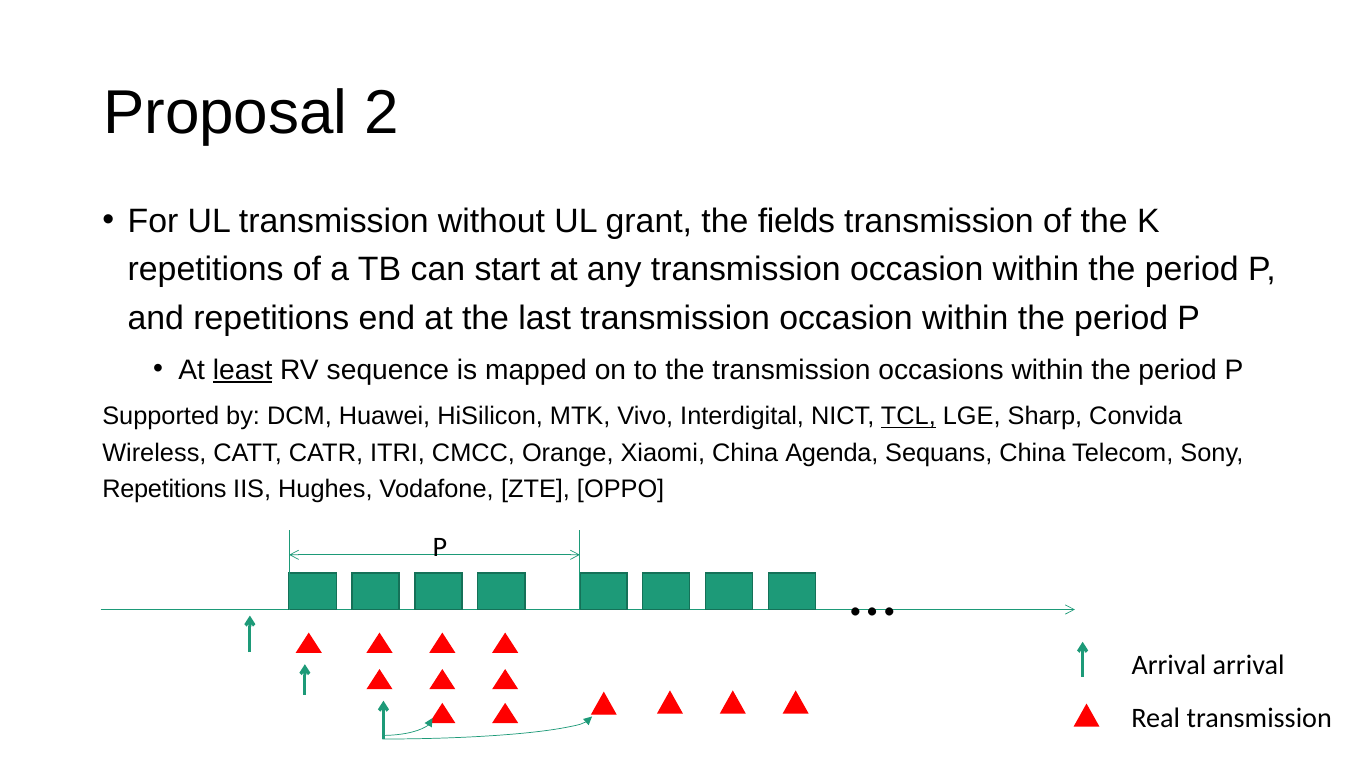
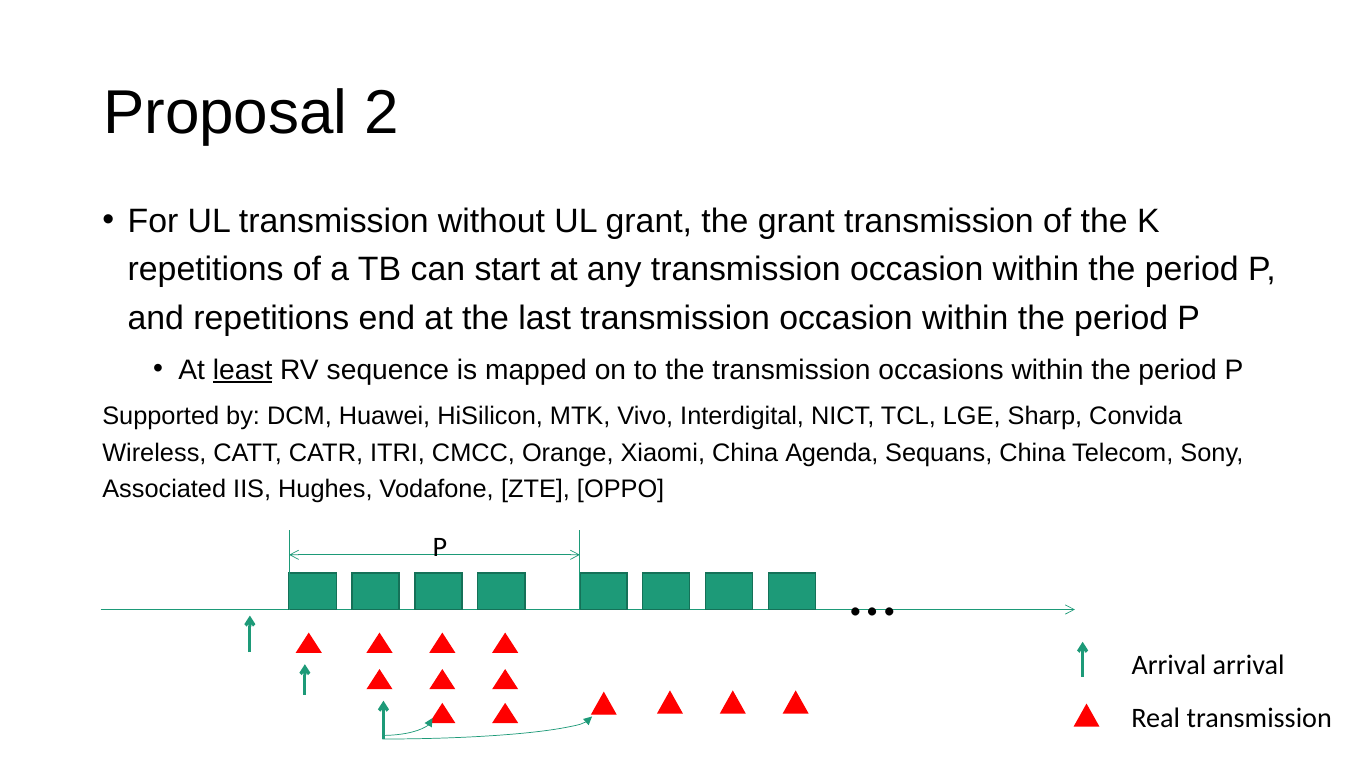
the fields: fields -> grant
TCL underline: present -> none
Repetitions at (164, 490): Repetitions -> Associated
